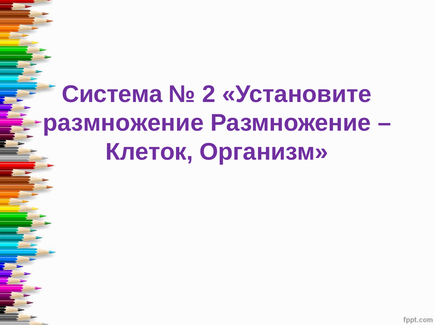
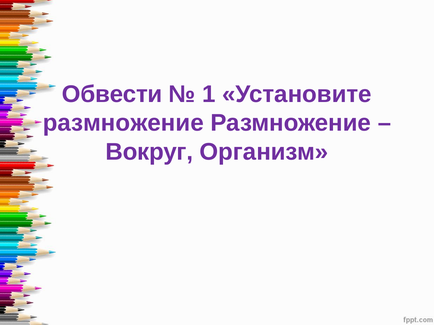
Система: Система -> Обвести
2: 2 -> 1
Клеток: Клеток -> Вокруг
